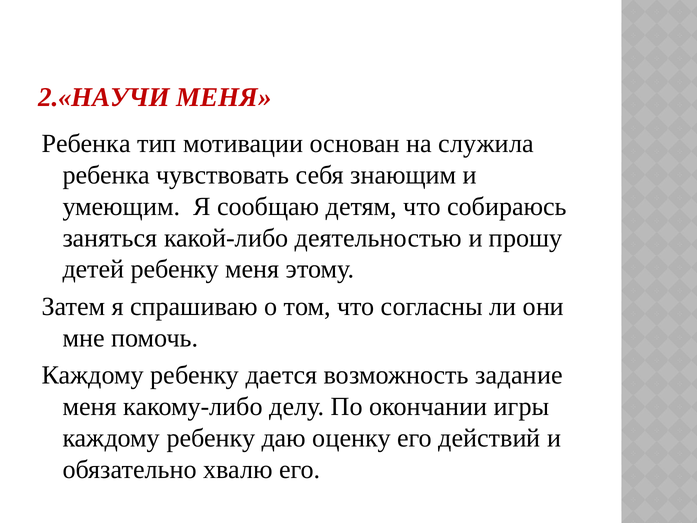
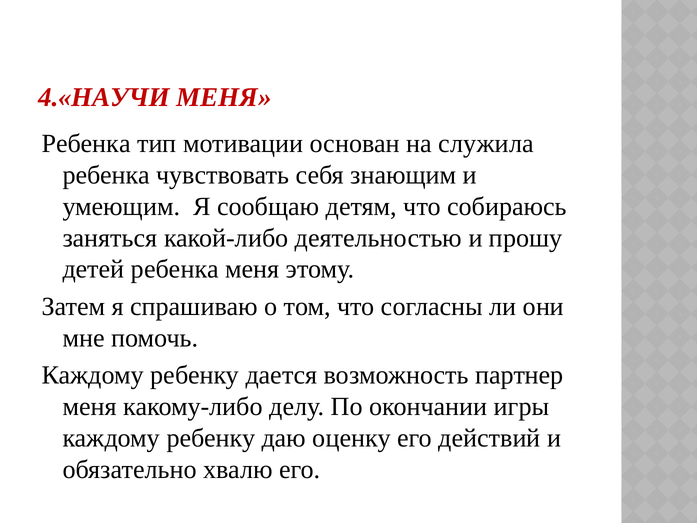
2.«НАУЧИ: 2.«НАУЧИ -> 4.«НАУЧИ
детей ребенку: ребенку -> ребенка
задание: задание -> партнер
